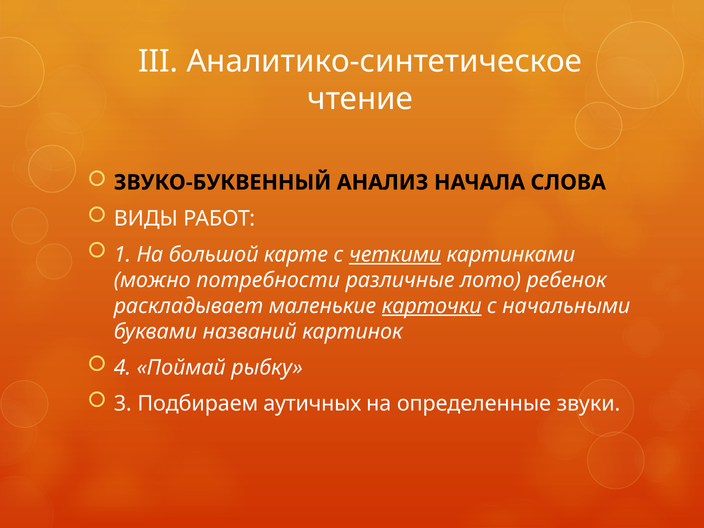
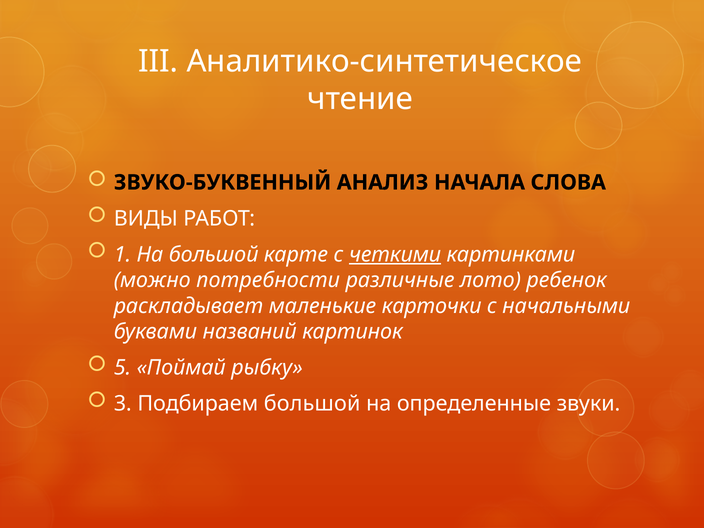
карточки underline: present -> none
4: 4 -> 5
Подбираем аутичных: аутичных -> большой
